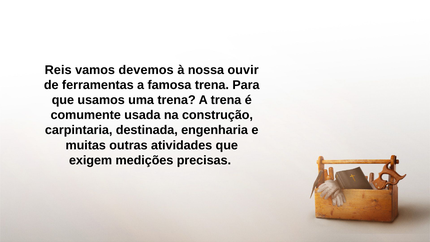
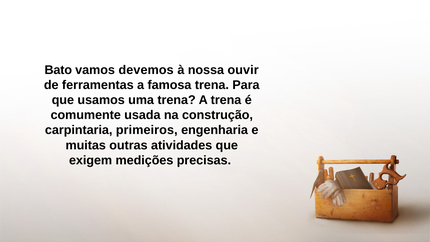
Reis: Reis -> Bato
destinada: destinada -> primeiros
